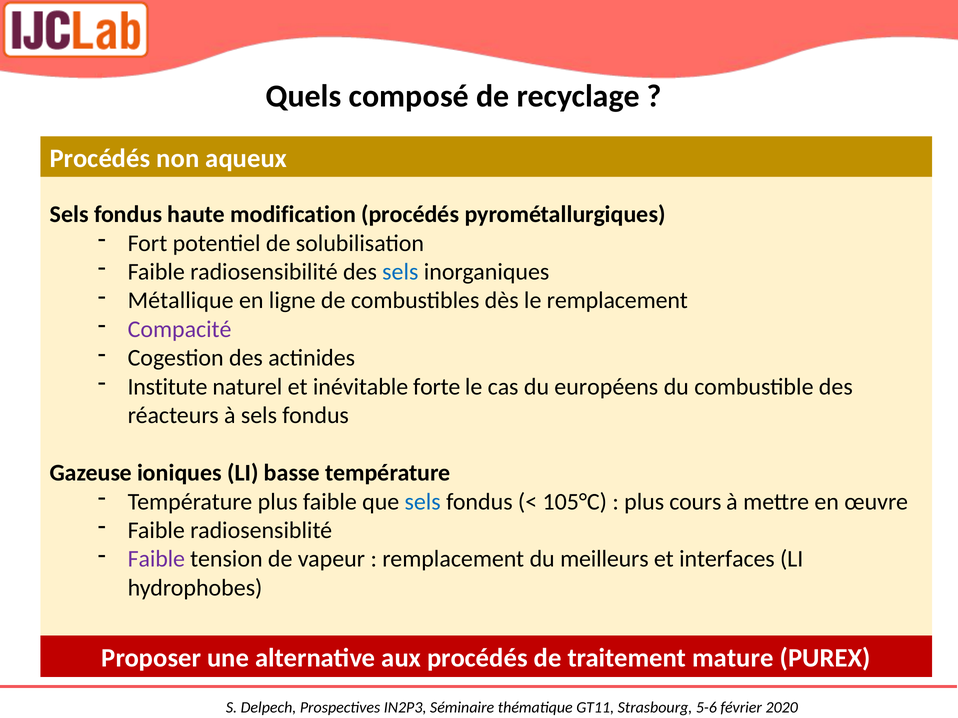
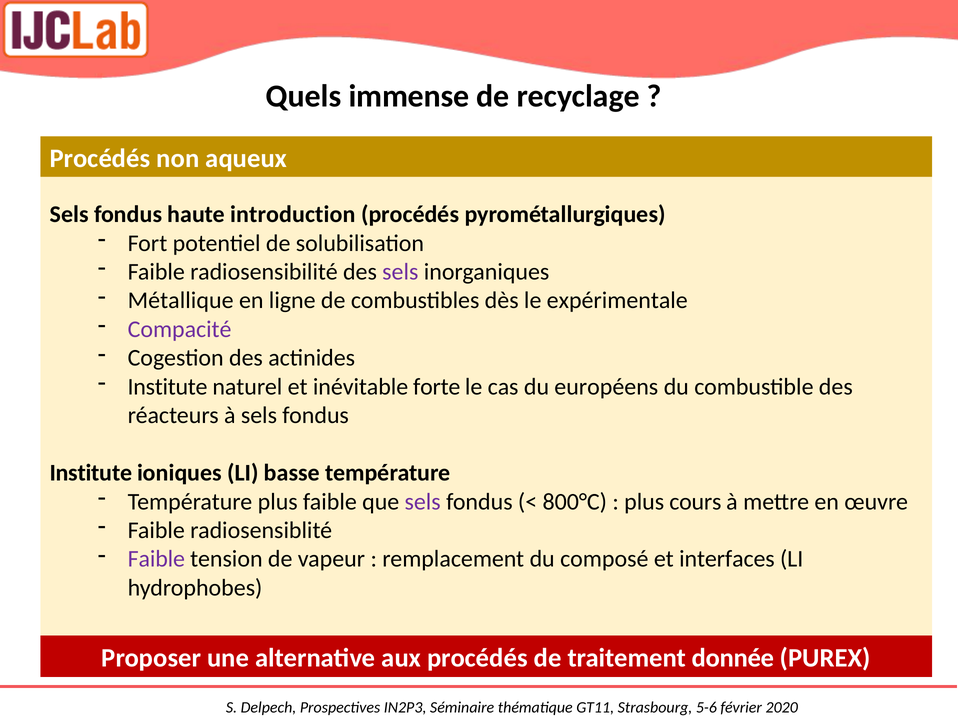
composé: composé -> immense
modification: modification -> introduction
sels at (400, 272) colour: blue -> purple
le remplacement: remplacement -> expérimentale
Gazeuse at (91, 473): Gazeuse -> Institute
sels at (423, 502) colour: blue -> purple
105°C: 105°C -> 800°C
meilleurs: meilleurs -> composé
mature: mature -> donnée
